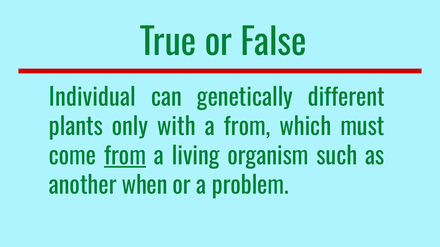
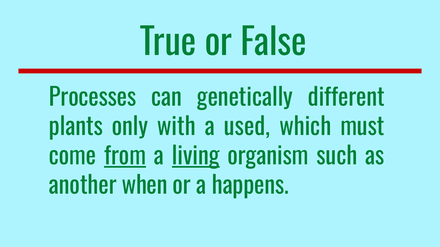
Individual: Individual -> Processes
a from: from -> used
living underline: none -> present
problem: problem -> happens
